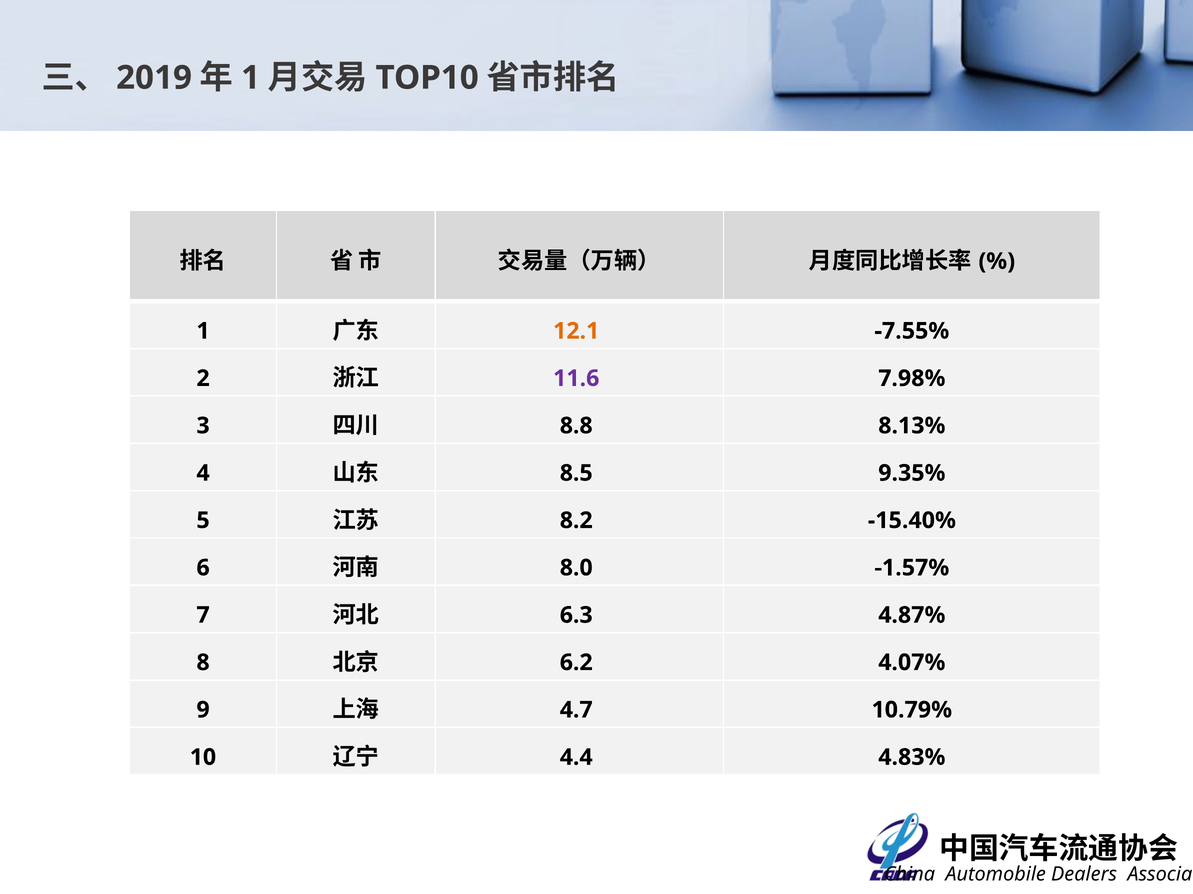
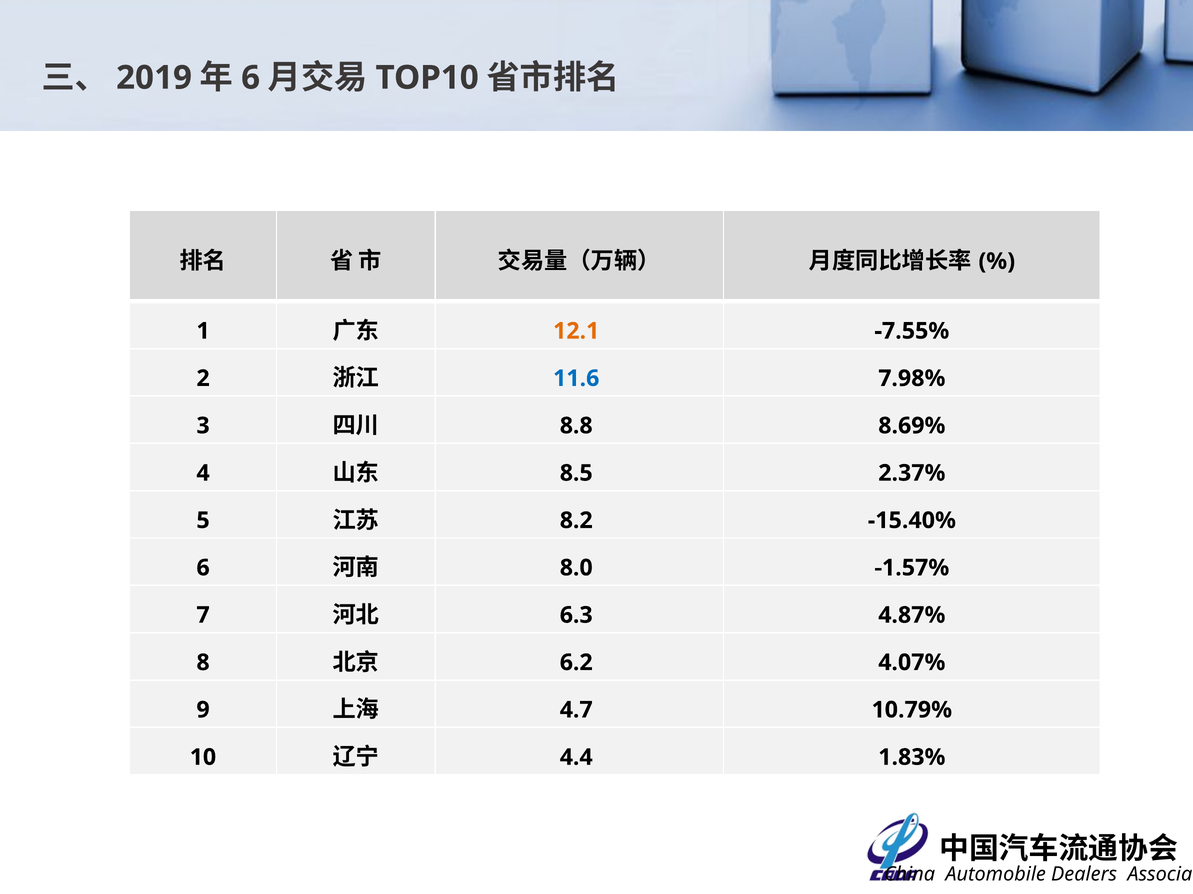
1 at (251, 78): 1 -> 6
11.6 colour: purple -> blue
8.13%: 8.13% -> 8.69%
9.35%: 9.35% -> 2.37%
4.83%: 4.83% -> 1.83%
